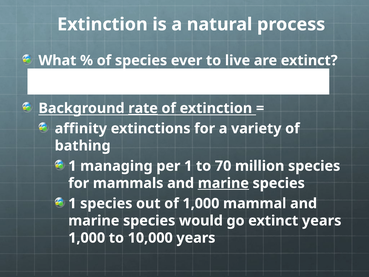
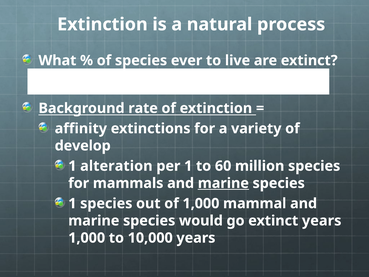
rate underline: present -> none
bathing: bathing -> develop
managing: managing -> alteration
70: 70 -> 60
